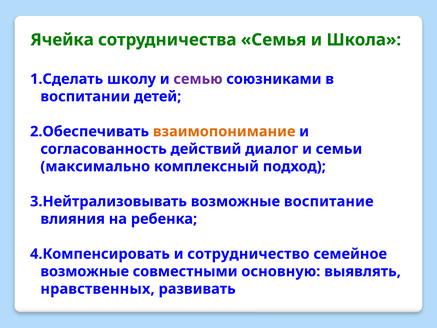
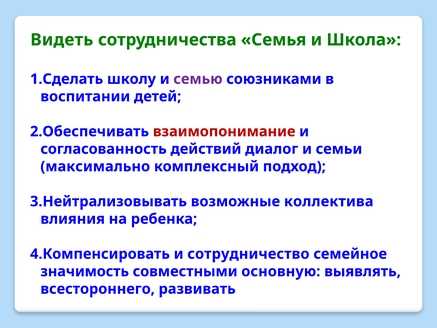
Ячейка: Ячейка -> Видеть
взаимопонимание colour: orange -> red
воспитание: воспитание -> коллектива
возможные at (85, 271): возможные -> значимость
нравственных: нравственных -> всестороннего
